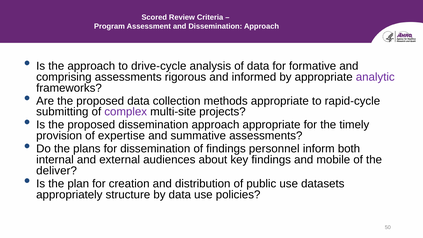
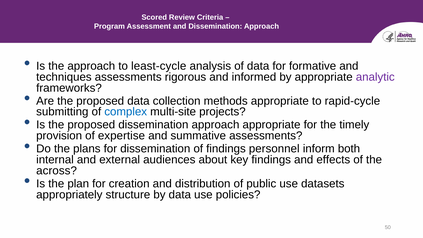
drive-cycle: drive-cycle -> least-cycle
comprising: comprising -> techniques
complex colour: purple -> blue
mobile: mobile -> effects
deliver: deliver -> across
